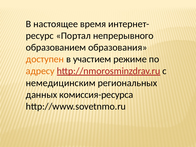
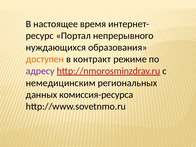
образованием: образованием -> нуждающихся
участием: участием -> контракт
адресу colour: orange -> purple
